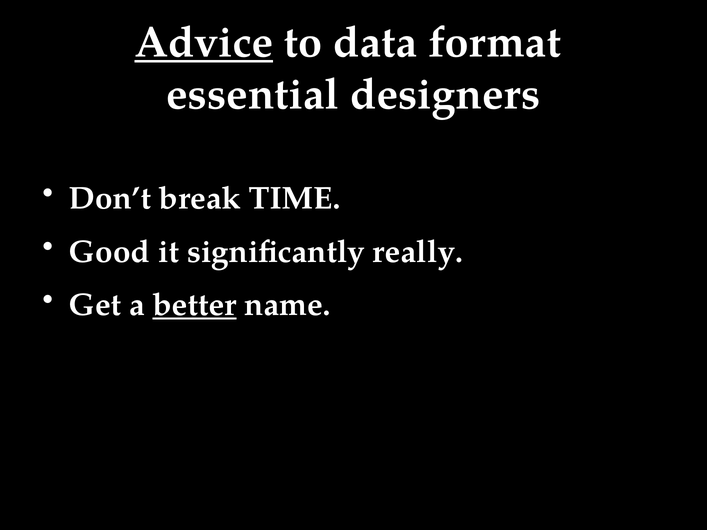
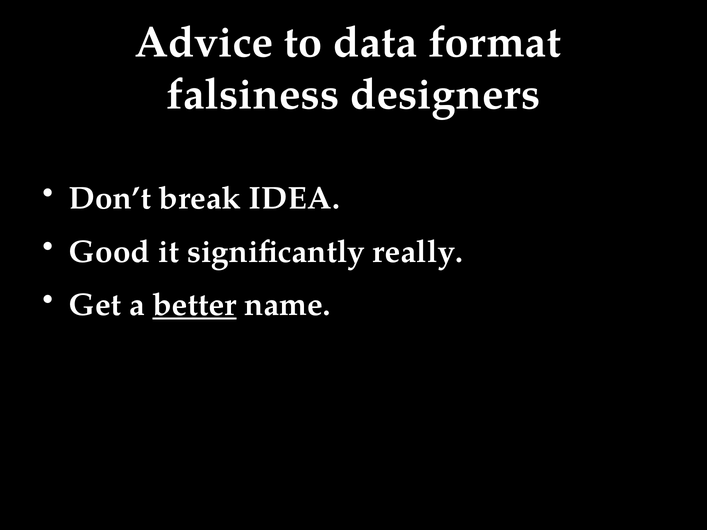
Advice underline: present -> none
essential: essential -> falsiness
TIME: TIME -> IDEA
